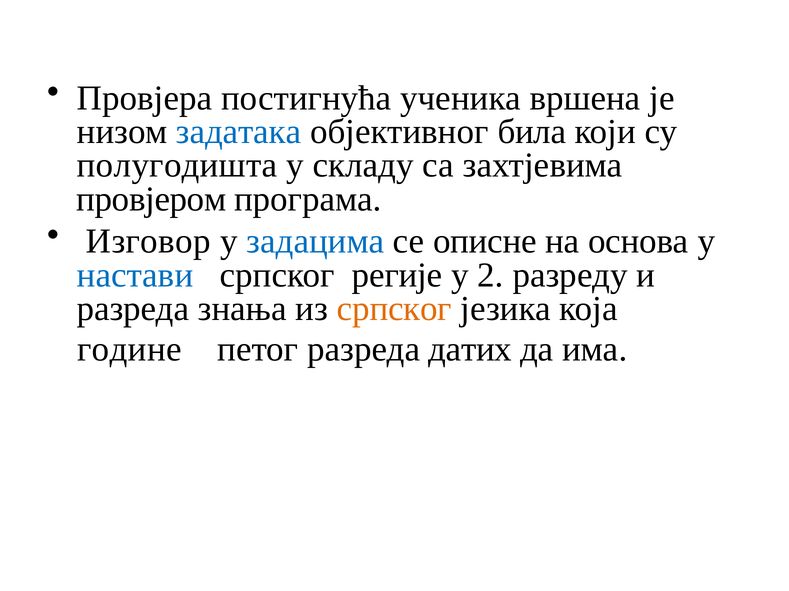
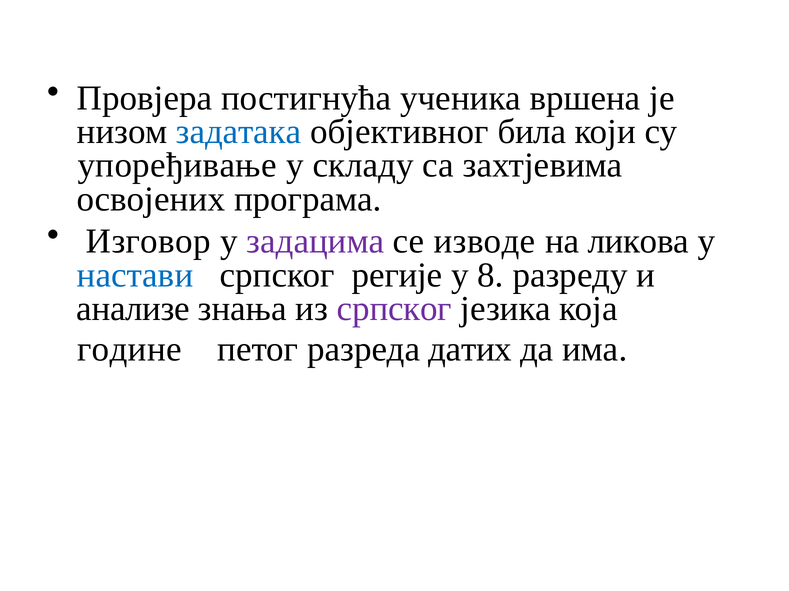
полугодишта: полугодишта -> упоређивање
провјером: провјером -> освојених
задацима colour: blue -> purple
описне: описне -> изводе
основа: основа -> ликова
2: 2 -> 8
разреда at (133, 309): разреда -> анализе
српског at (394, 309) colour: orange -> purple
